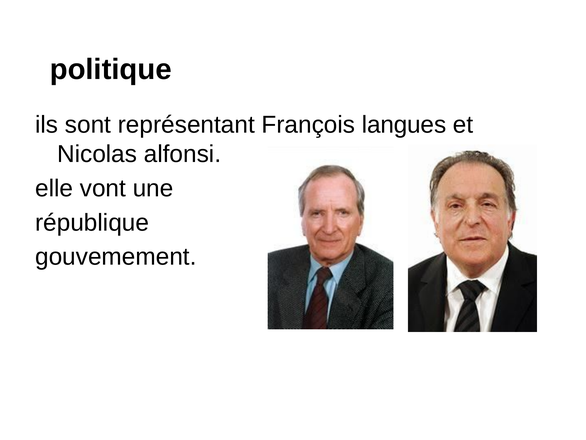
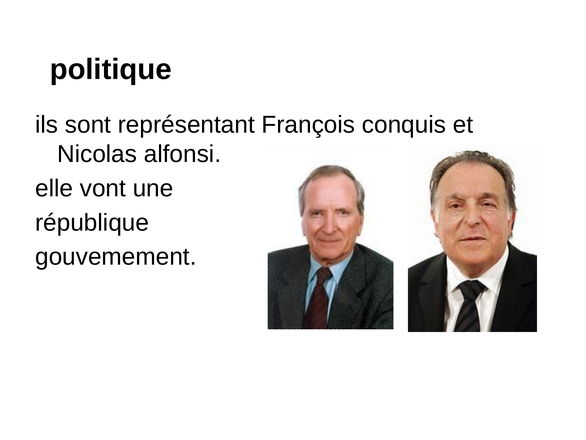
langues: langues -> conquis
